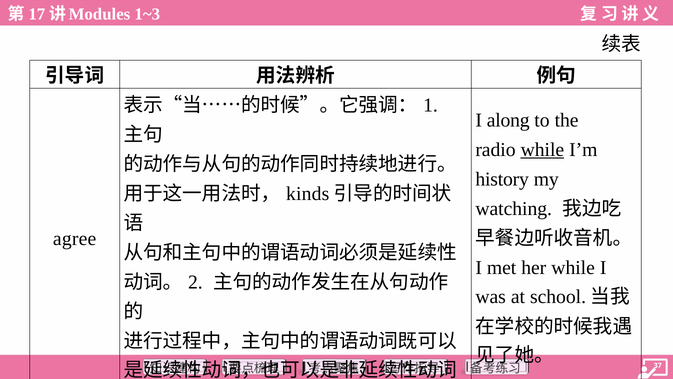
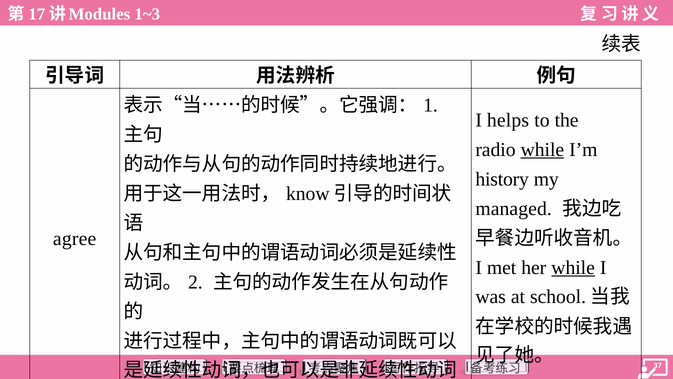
along: along -> helps
kinds: kinds -> know
watching: watching -> managed
while at (573, 267) underline: none -> present
